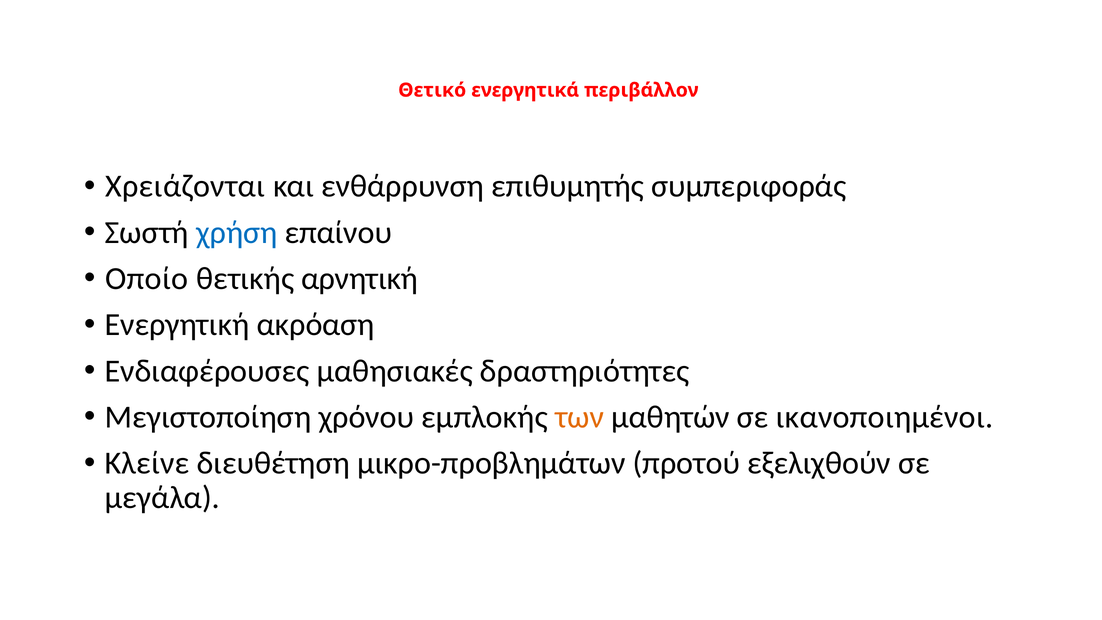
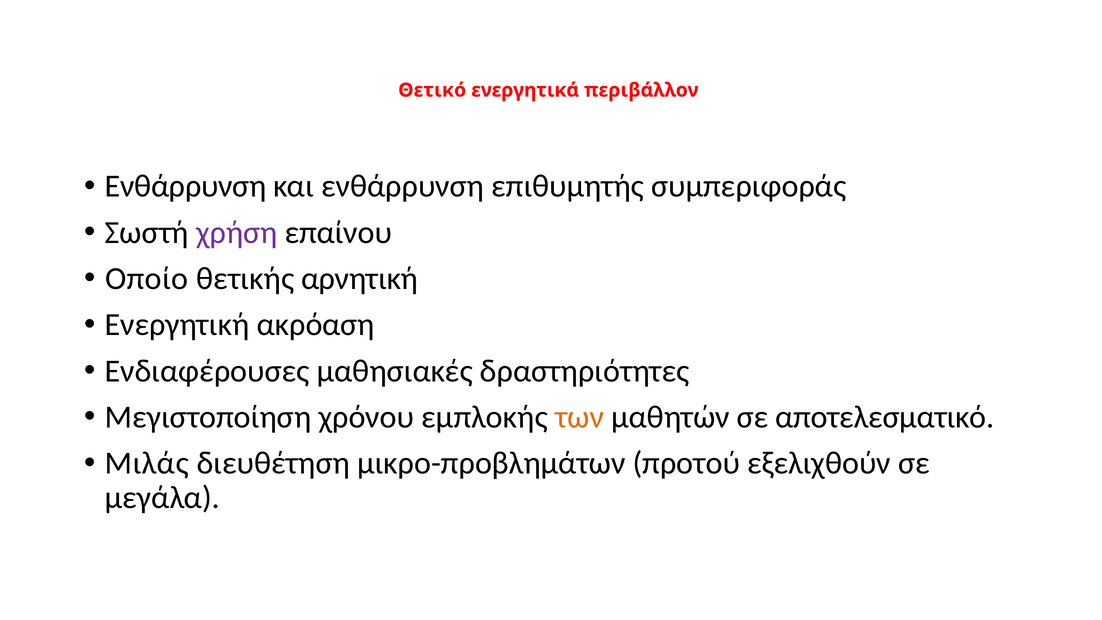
Χρειάζονται at (185, 186): Χρειάζονται -> Ενθάρρυνση
χρήση colour: blue -> purple
ικανοποιημένοι: ικανοποιημένοι -> αποτελεσματικό
Κλείνε: Κλείνε -> Μιλάς
